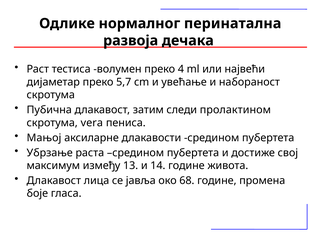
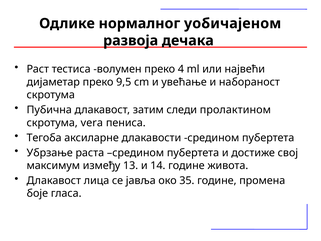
перинатална: перинатална -> уобичајеном
5,7: 5,7 -> 9,5
Мањој: Мањој -> Тегоба
68: 68 -> 35
